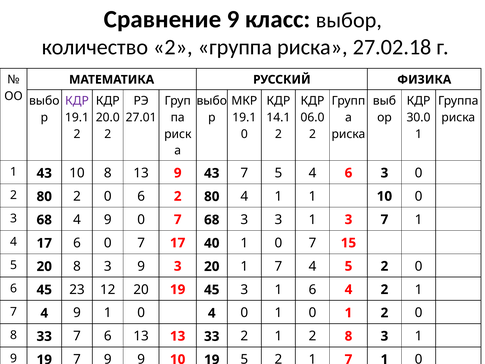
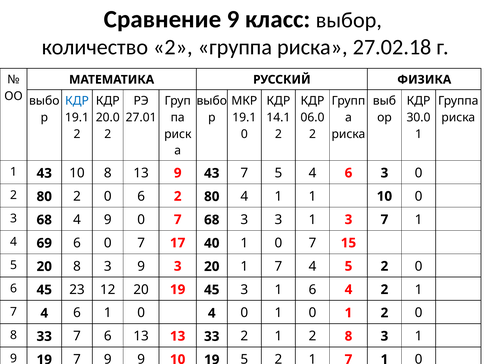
КДР at (77, 101) colour: purple -> blue
4 17: 17 -> 69
7 4 9: 9 -> 6
